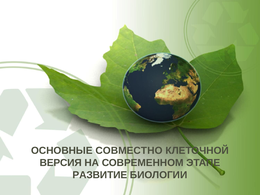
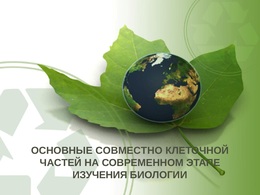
ВЕРСИЯ: ВЕРСИЯ -> ЧАСТЕЙ
РАЗВИТИЕ: РАЗВИТИЕ -> ИЗУЧЕНИЯ
